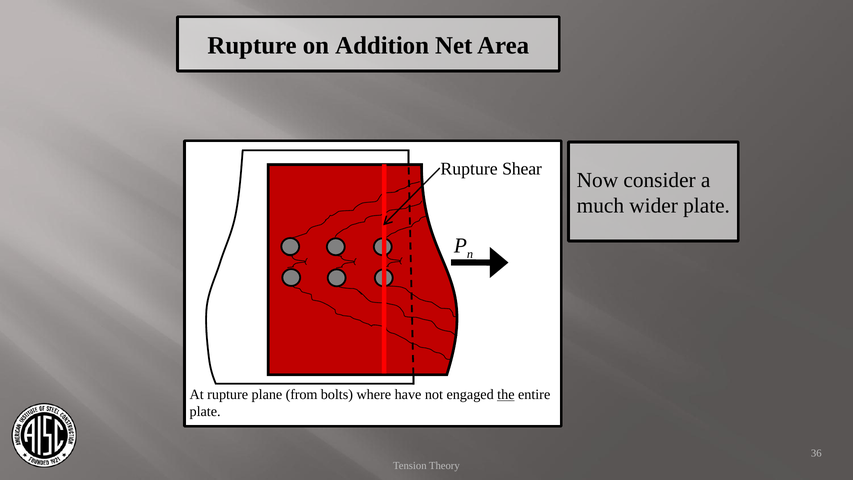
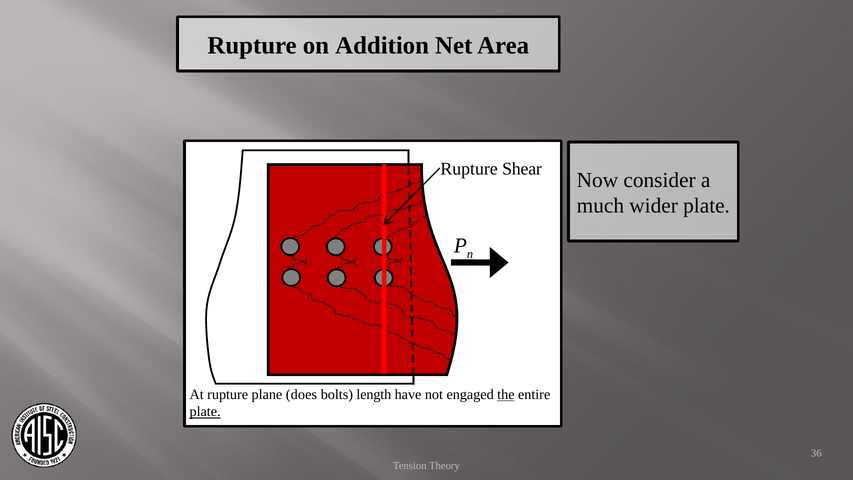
from: from -> does
where: where -> length
plate at (205, 412) underline: none -> present
